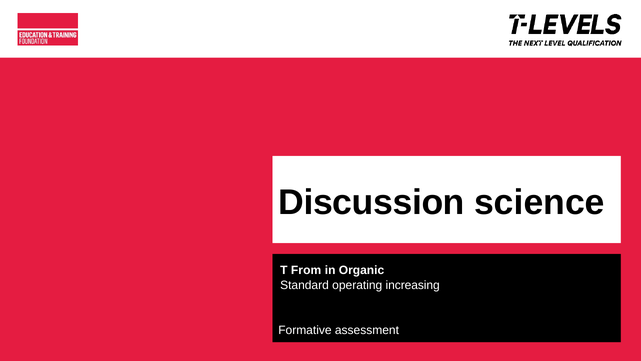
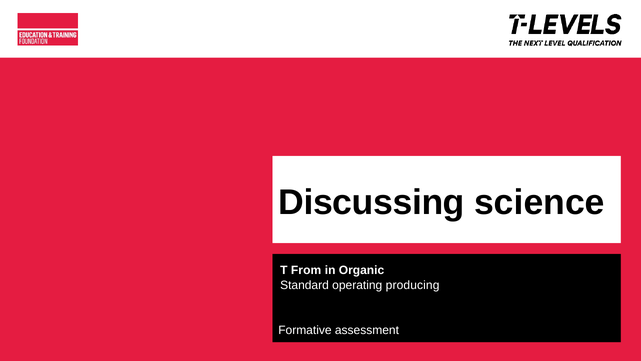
Discussion: Discussion -> Discussing
increasing: increasing -> producing
